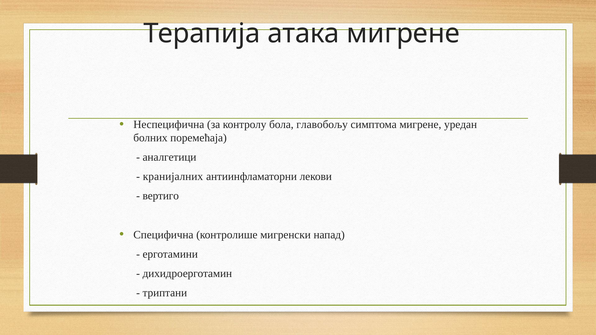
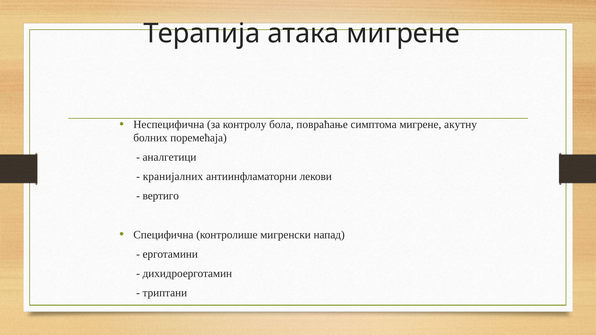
главобољу: главобољу -> повраћање
уредан: уредан -> акутну
